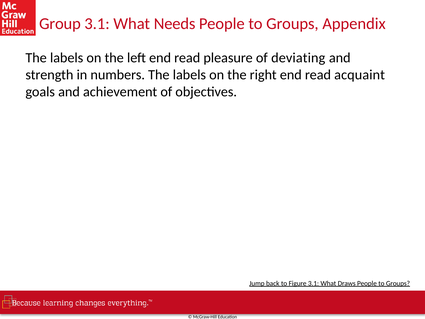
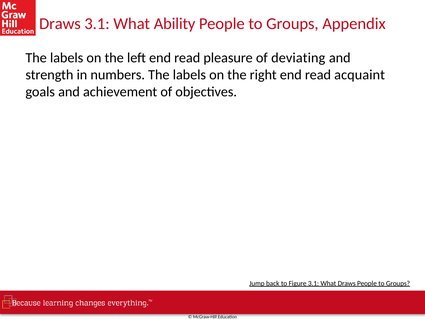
Group at (60, 24): Group -> Draws
Needs: Needs -> Ability
